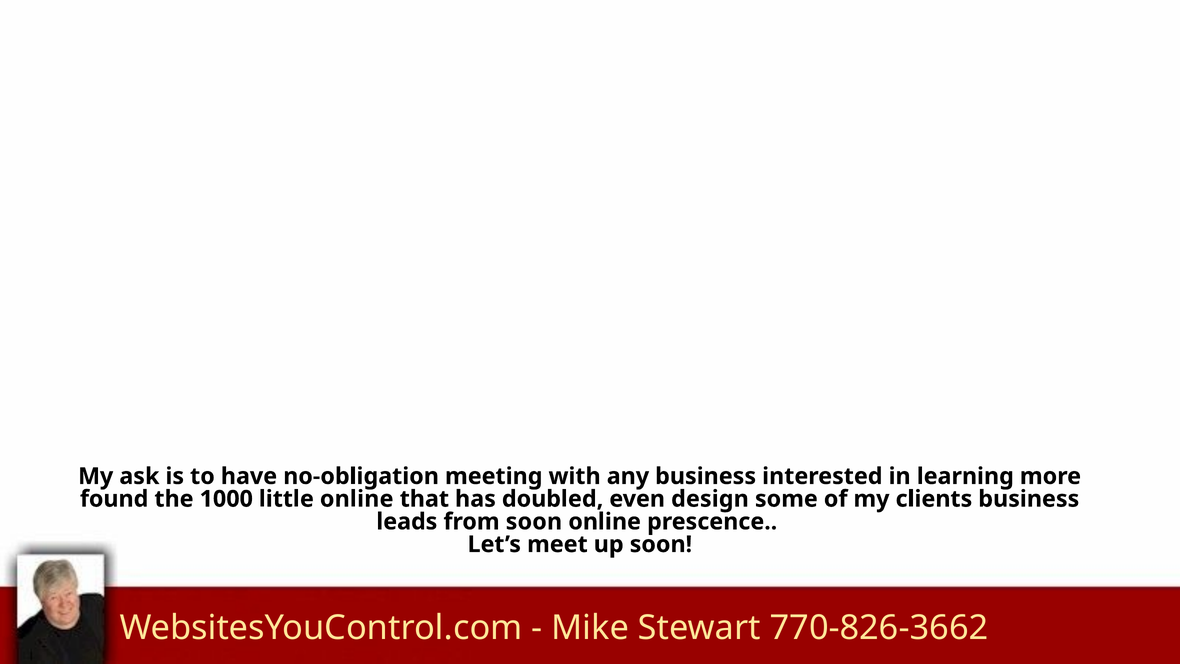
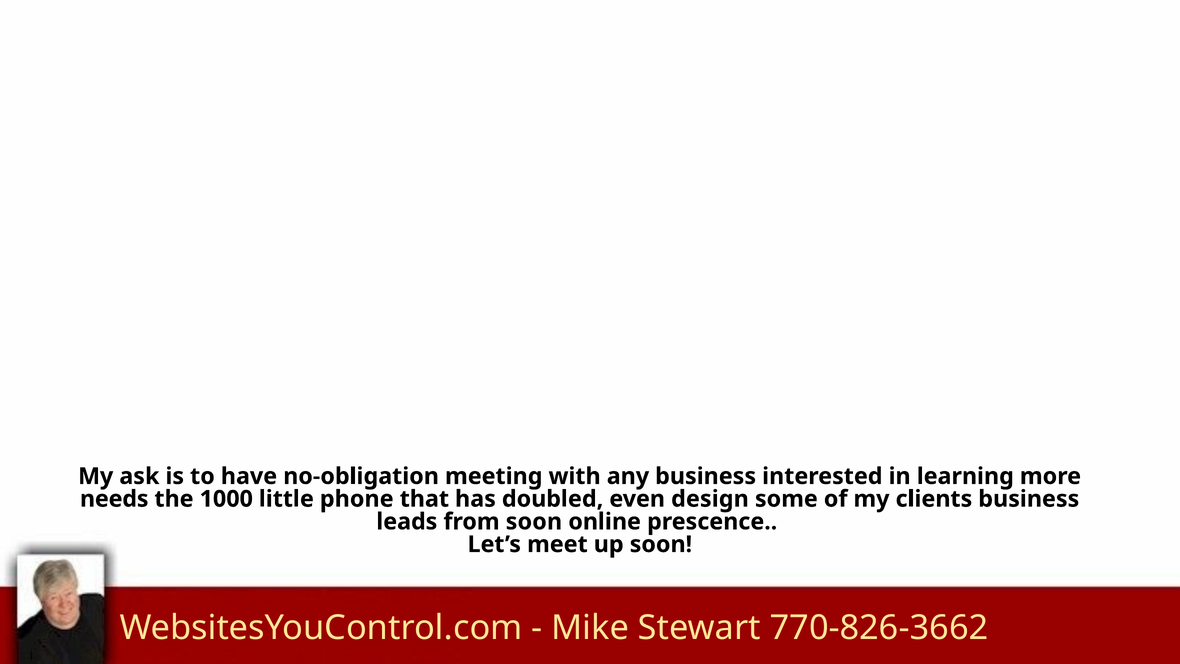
found: found -> needs
little online: online -> phone
